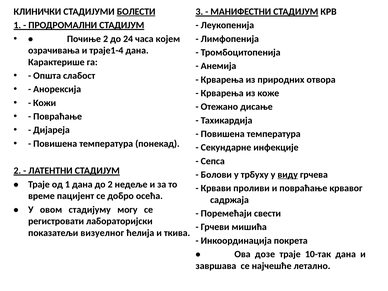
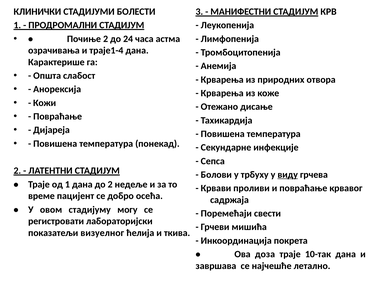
БОЛЕСТИ underline: present -> none
којем: којем -> астма
дозе: дозе -> доза
